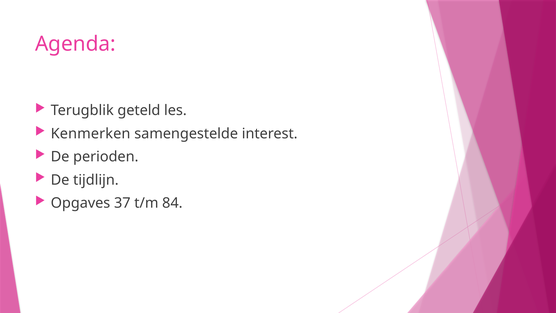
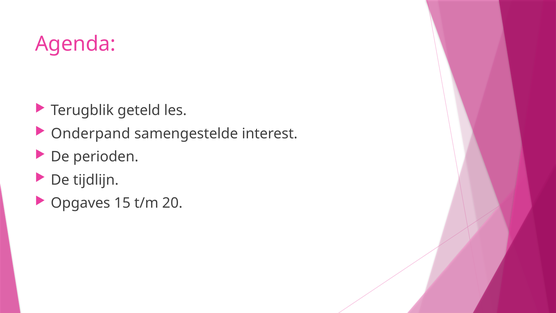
Kenmerken: Kenmerken -> Onderpand
37: 37 -> 15
84: 84 -> 20
